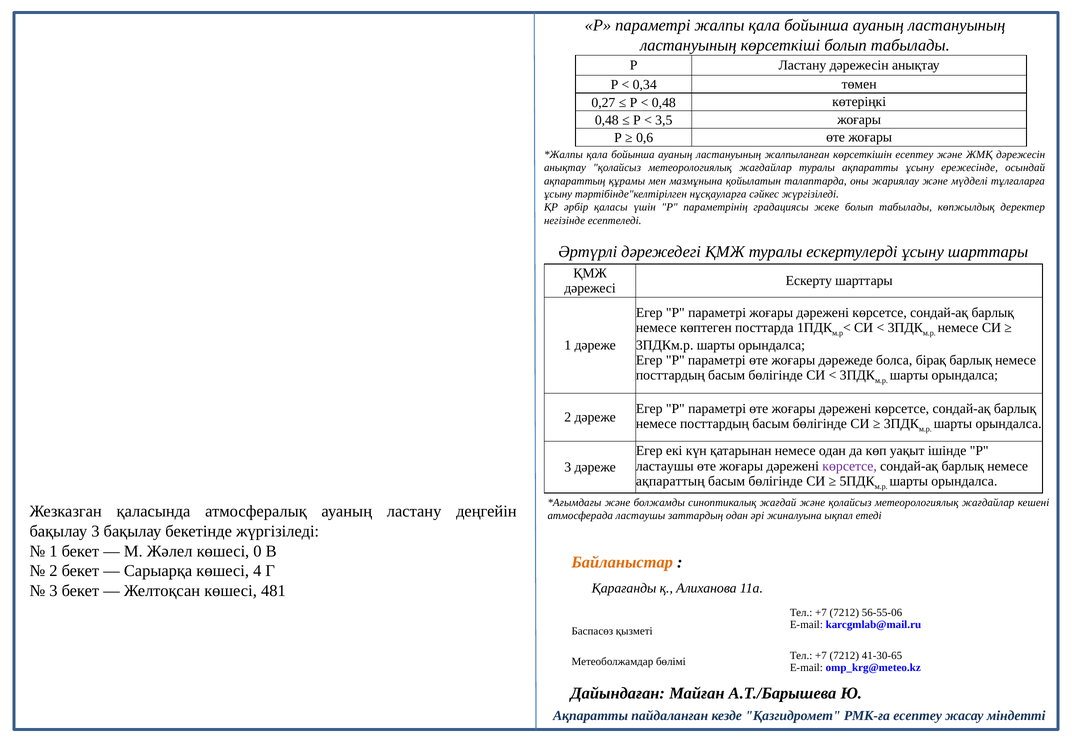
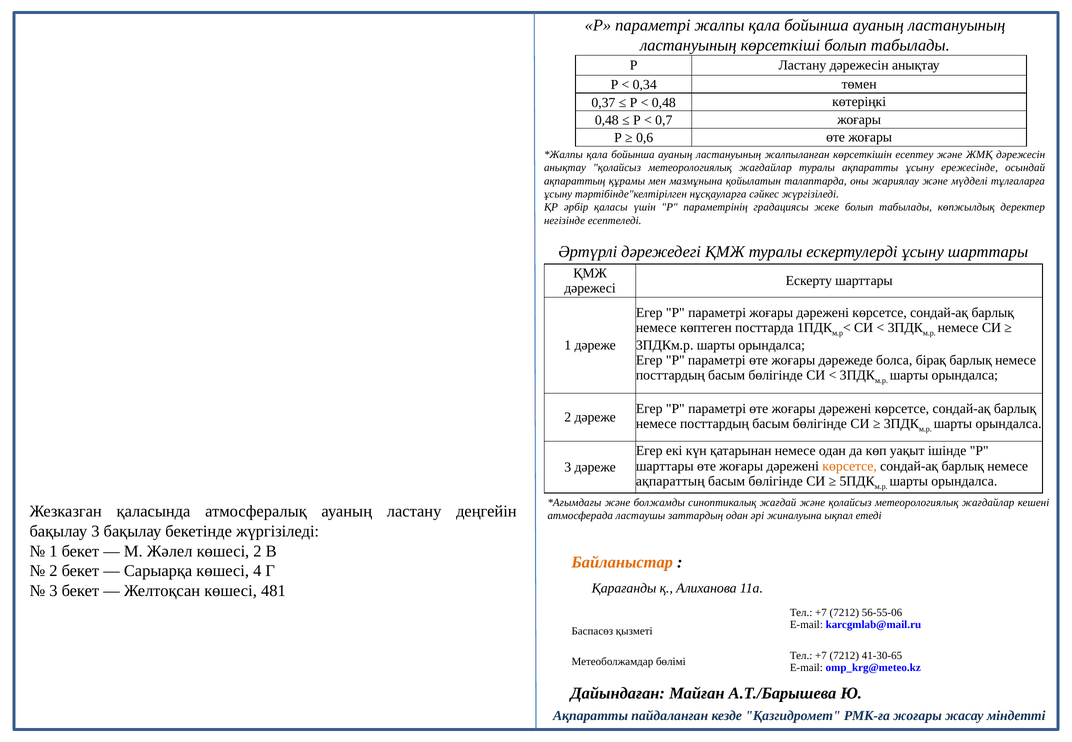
0,27: 0,27 -> 0,37
3,5: 3,5 -> 0,7
ластаушы at (665, 466): ластаушы -> шарттары
көрсетсе at (850, 466) colour: purple -> orange
көшесі 0: 0 -> 2
РМК-ға есептеу: есептеу -> жоғары
